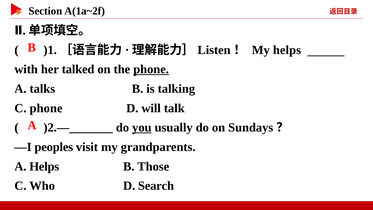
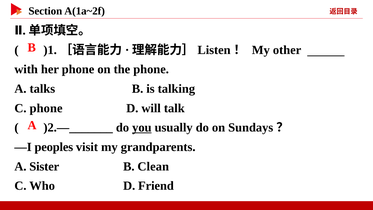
My helps: helps -> other
her talked: talked -> phone
phone at (151, 69) underline: present -> none
A Helps: Helps -> Sister
Those: Those -> Clean
Search: Search -> Friend
